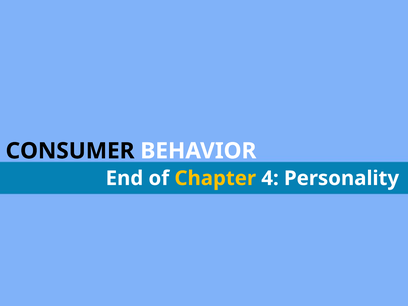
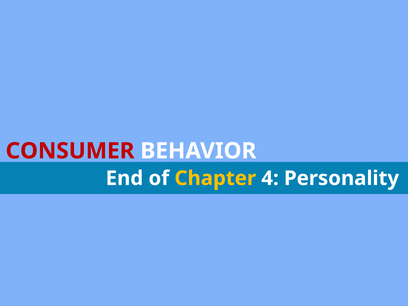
CONSUMER colour: black -> red
